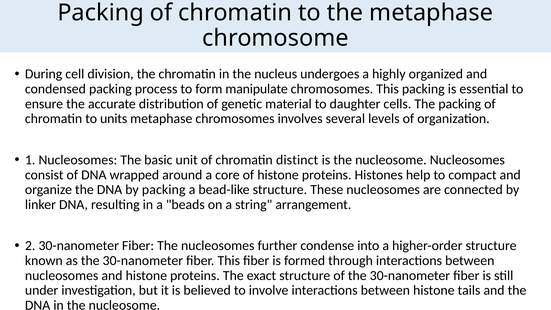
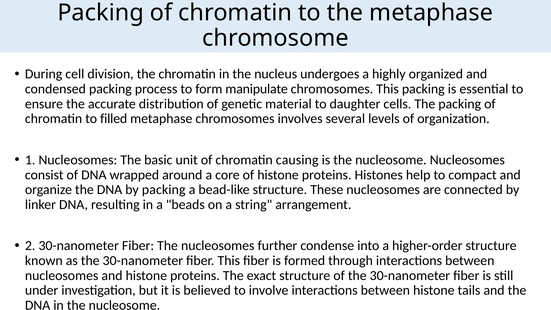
units: units -> filled
distinct: distinct -> causing
